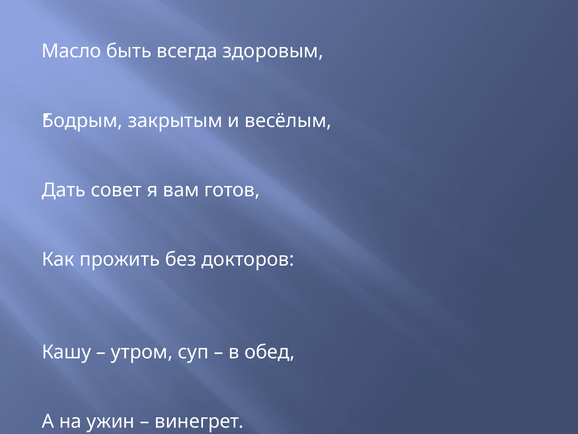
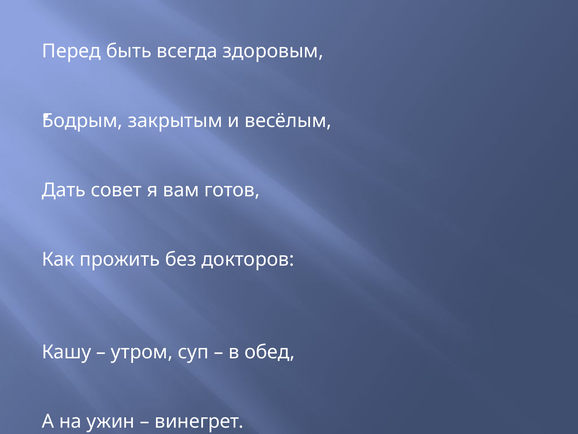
Масло: Масло -> Перед
